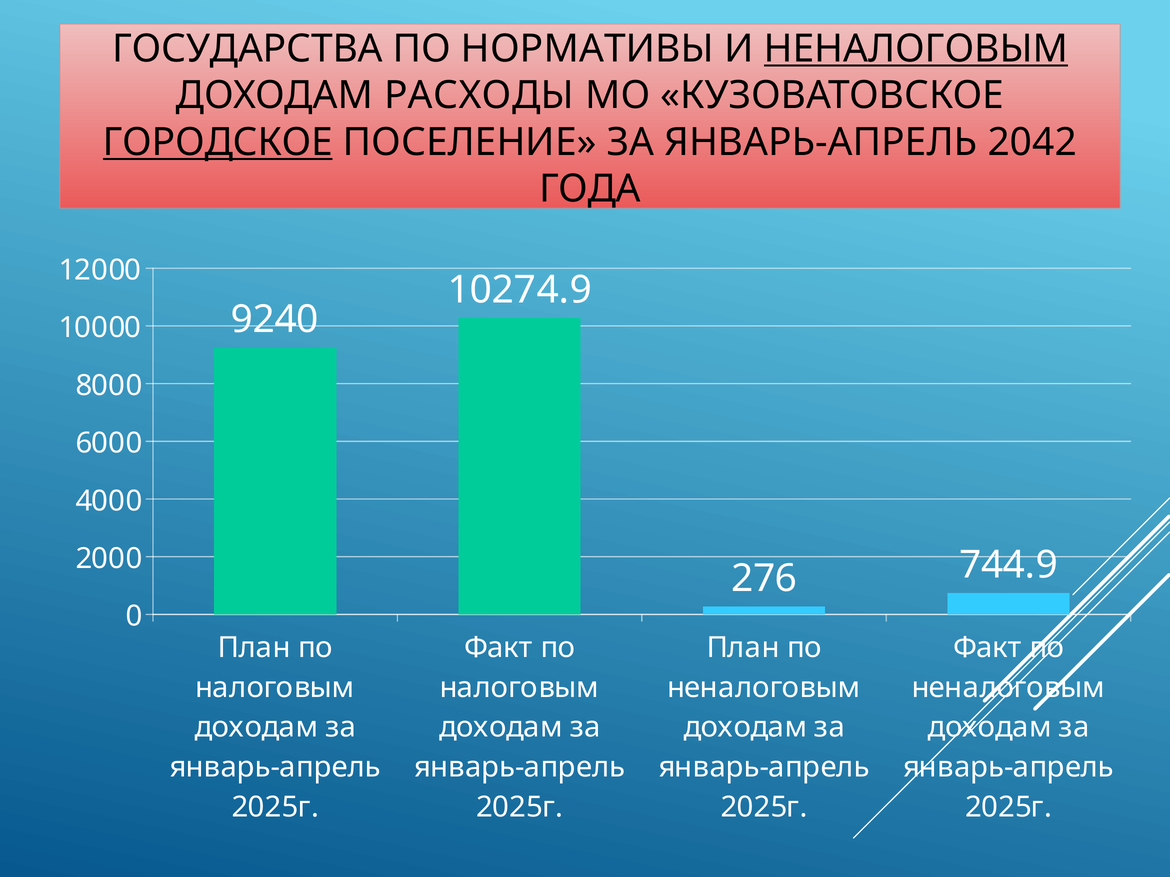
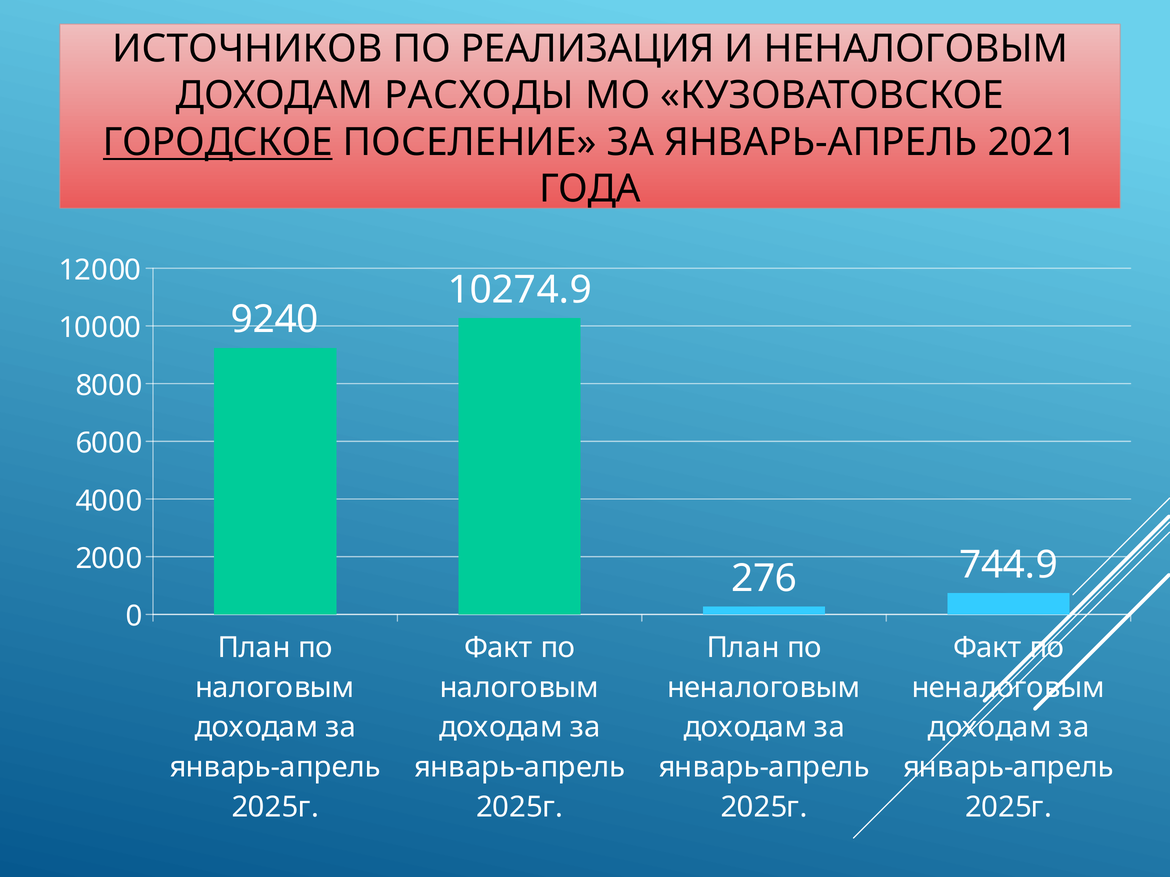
ГОСУДАРСТВА: ГОСУДАРСТВА -> ИСТОЧНИКОВ
НОРМАТИВЫ: НОРМАТИВЫ -> РЕАЛИЗАЦИЯ
НЕНАЛОГОВЫМ at (916, 49) underline: present -> none
2042: 2042 -> 2021
